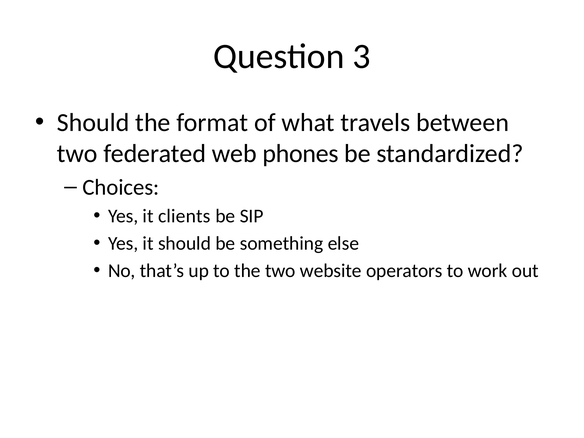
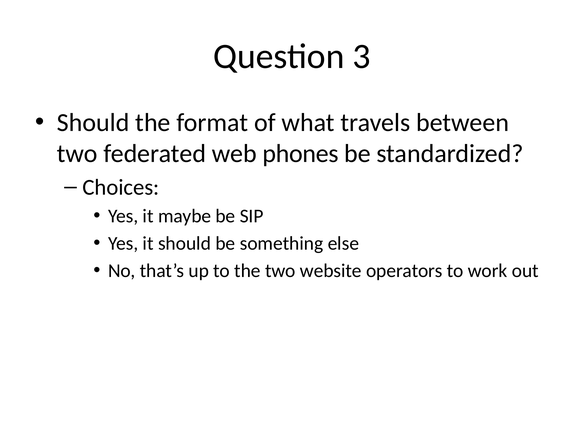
clients: clients -> maybe
